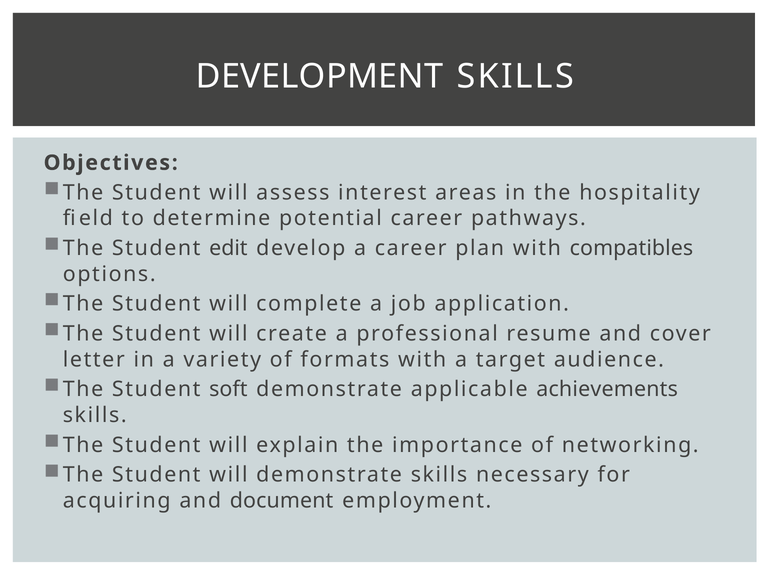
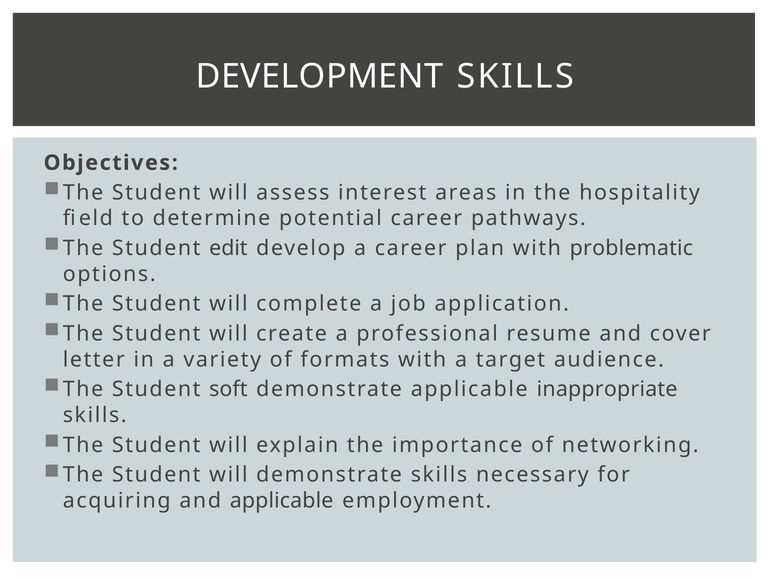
compatibles: compatibles -> problematic
achievements: achievements -> inappropriate
and document: document -> applicable
